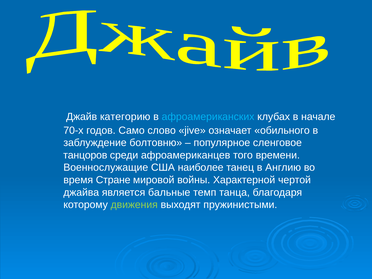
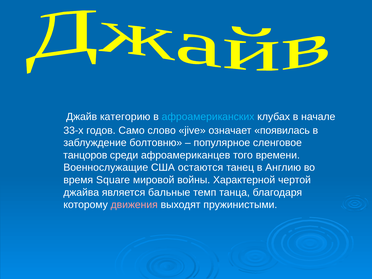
70-х: 70-х -> 33-х
обильного: обильного -> появилась
наиболее: наиболее -> остаются
Стране: Стране -> Square
движения colour: light green -> pink
